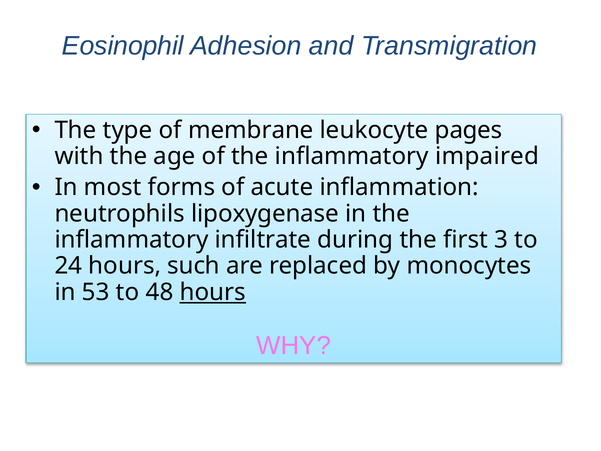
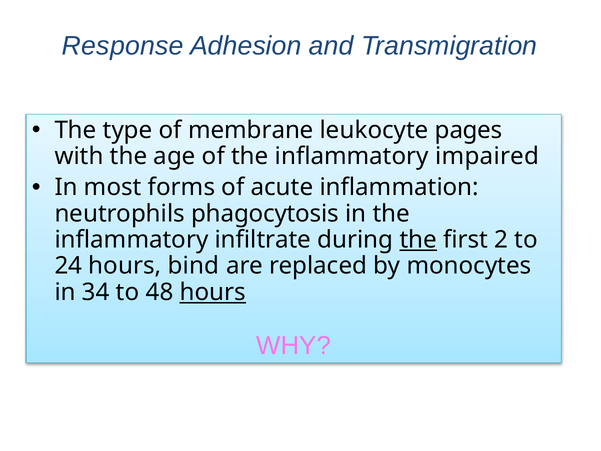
Eosinophil: Eosinophil -> Response
lipoxygenase: lipoxygenase -> phagocytosis
the at (418, 240) underline: none -> present
3: 3 -> 2
such: such -> bind
53: 53 -> 34
